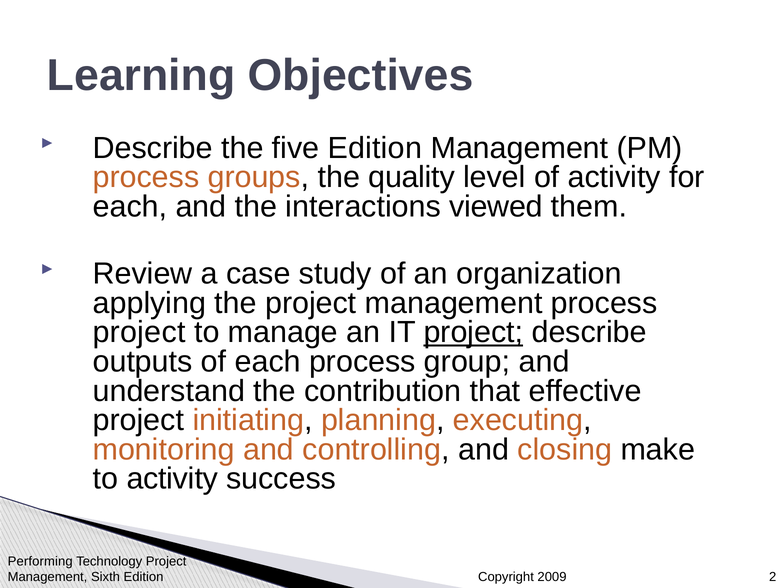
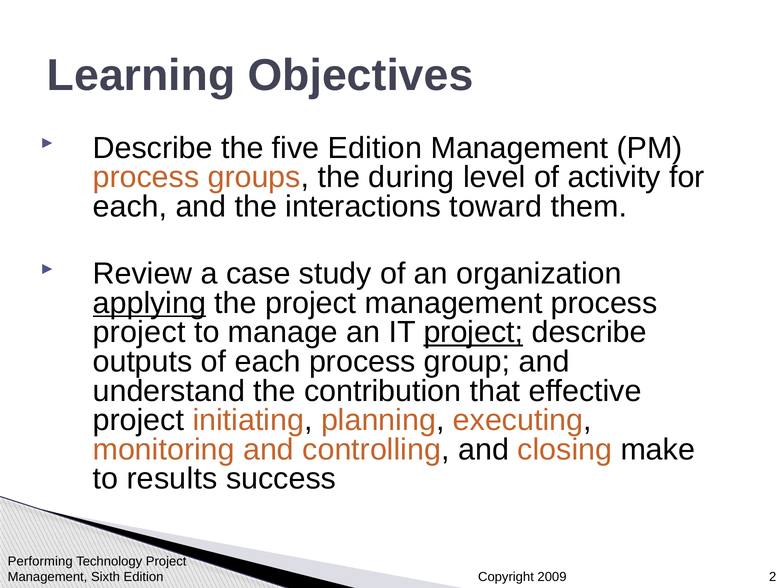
quality: quality -> during
viewed: viewed -> toward
applying underline: none -> present
to activity: activity -> results
